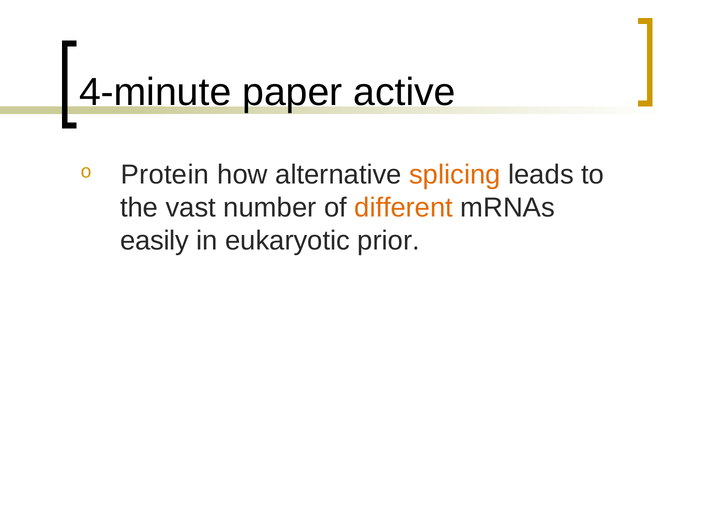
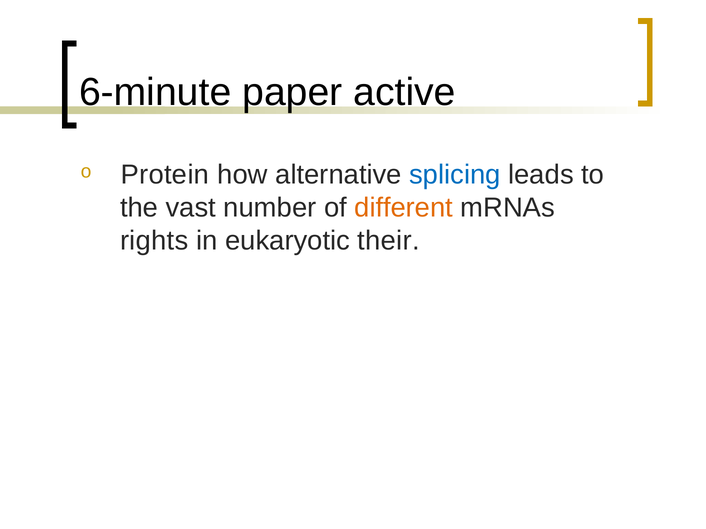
4-minute: 4-minute -> 6-minute
splicing colour: orange -> blue
easily: easily -> rights
prior: prior -> their
